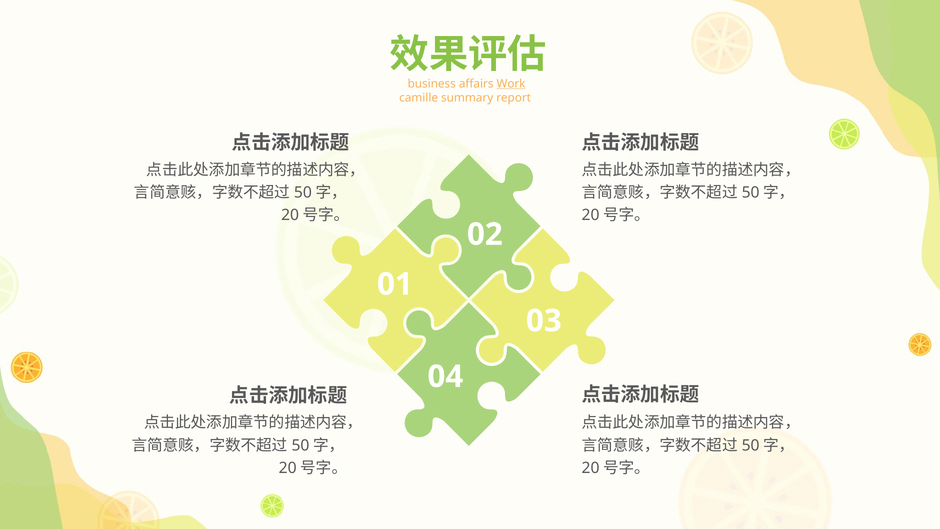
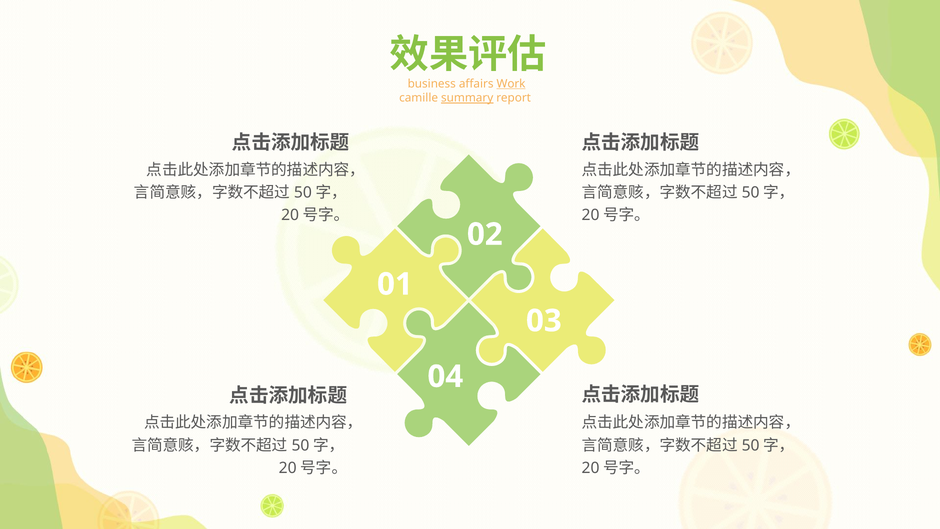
summary underline: none -> present
